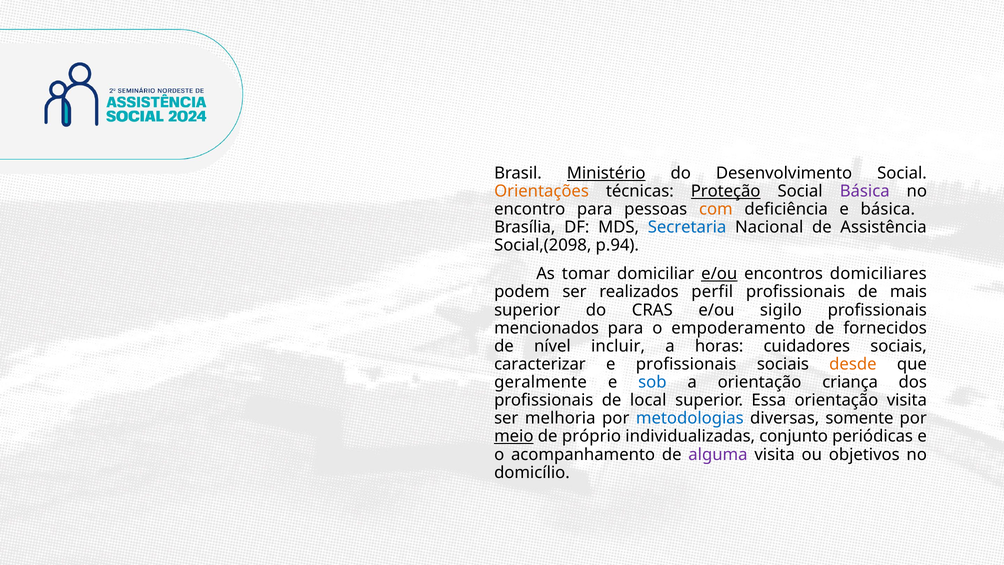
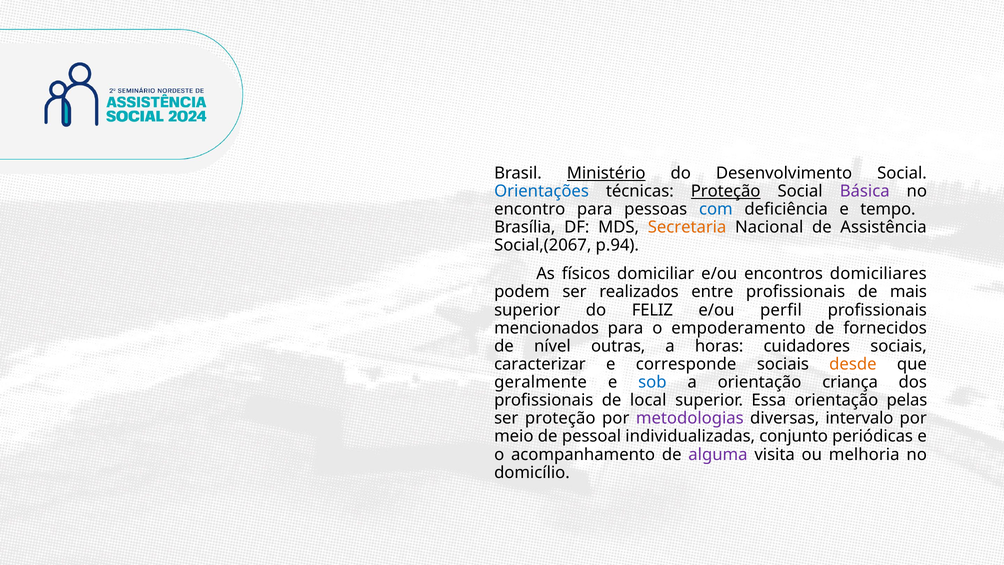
Orientações colour: orange -> blue
com colour: orange -> blue
e básica: básica -> tempo
Secretaria colour: blue -> orange
Social,(2098: Social,(2098 -> Social,(2067
tomar: tomar -> físicos
e/ou at (719, 274) underline: present -> none
perfil: perfil -> entre
CRAS: CRAS -> FELIZ
sigilo: sigilo -> perfil
incluir: incluir -> outras
e profissionais: profissionais -> corresponde
orientação visita: visita -> pelas
ser melhoria: melhoria -> proteção
metodologias colour: blue -> purple
somente: somente -> intervalo
meio underline: present -> none
próprio: próprio -> pessoal
objetivos: objetivos -> melhoria
